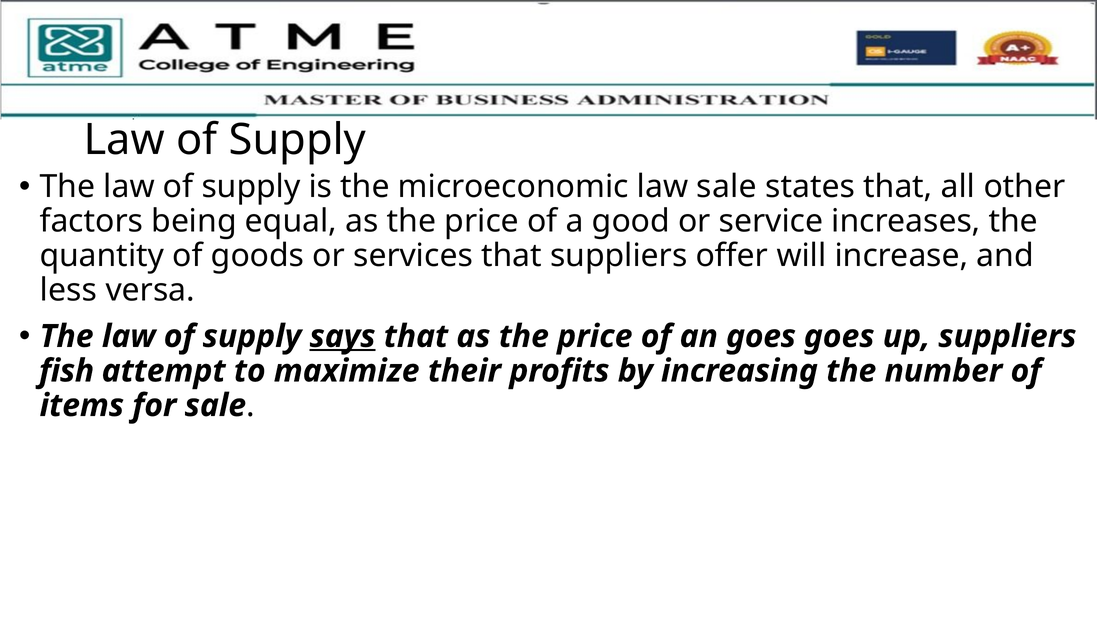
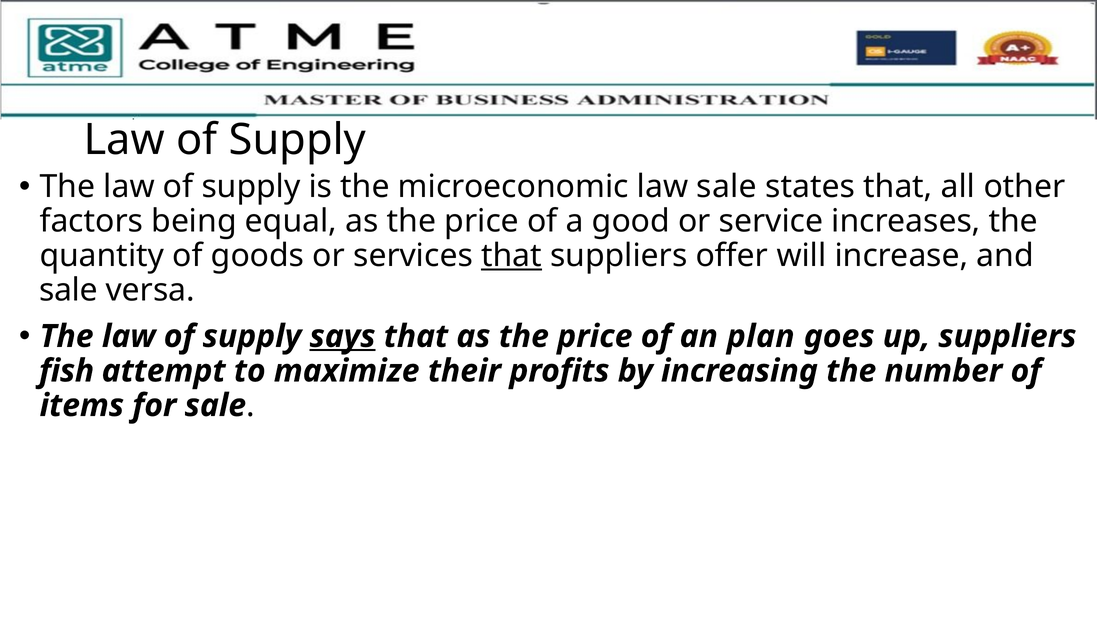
that at (512, 256) underline: none -> present
less at (68, 290): less -> sale
an goes: goes -> plan
